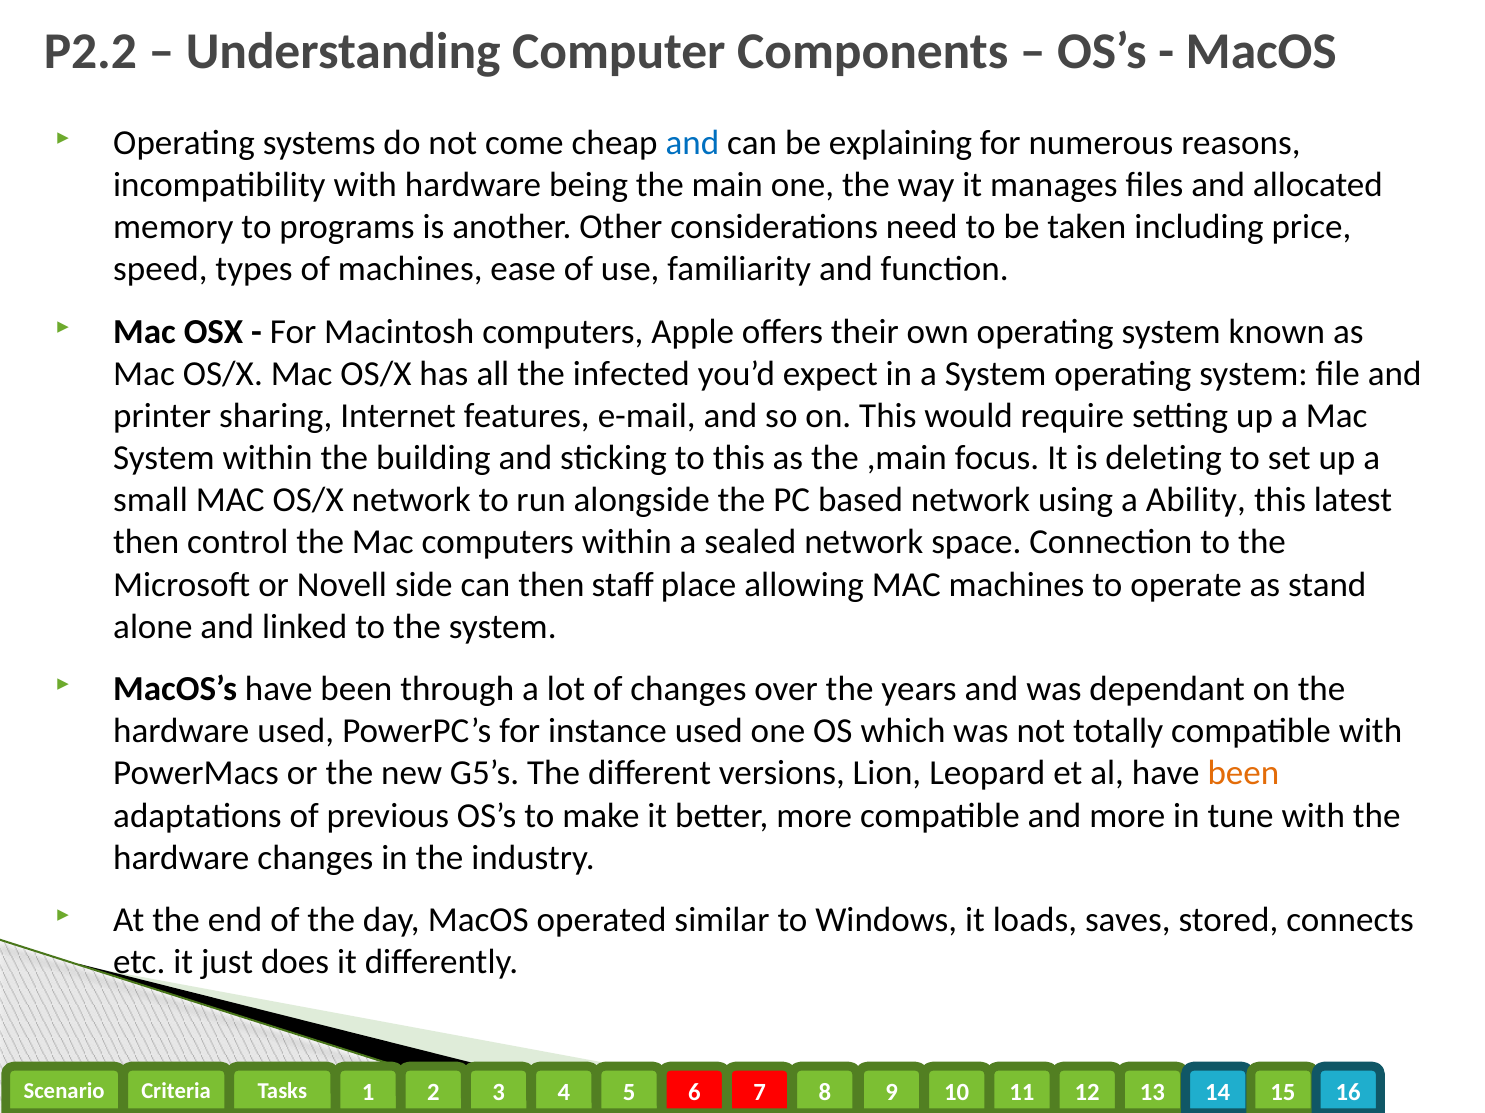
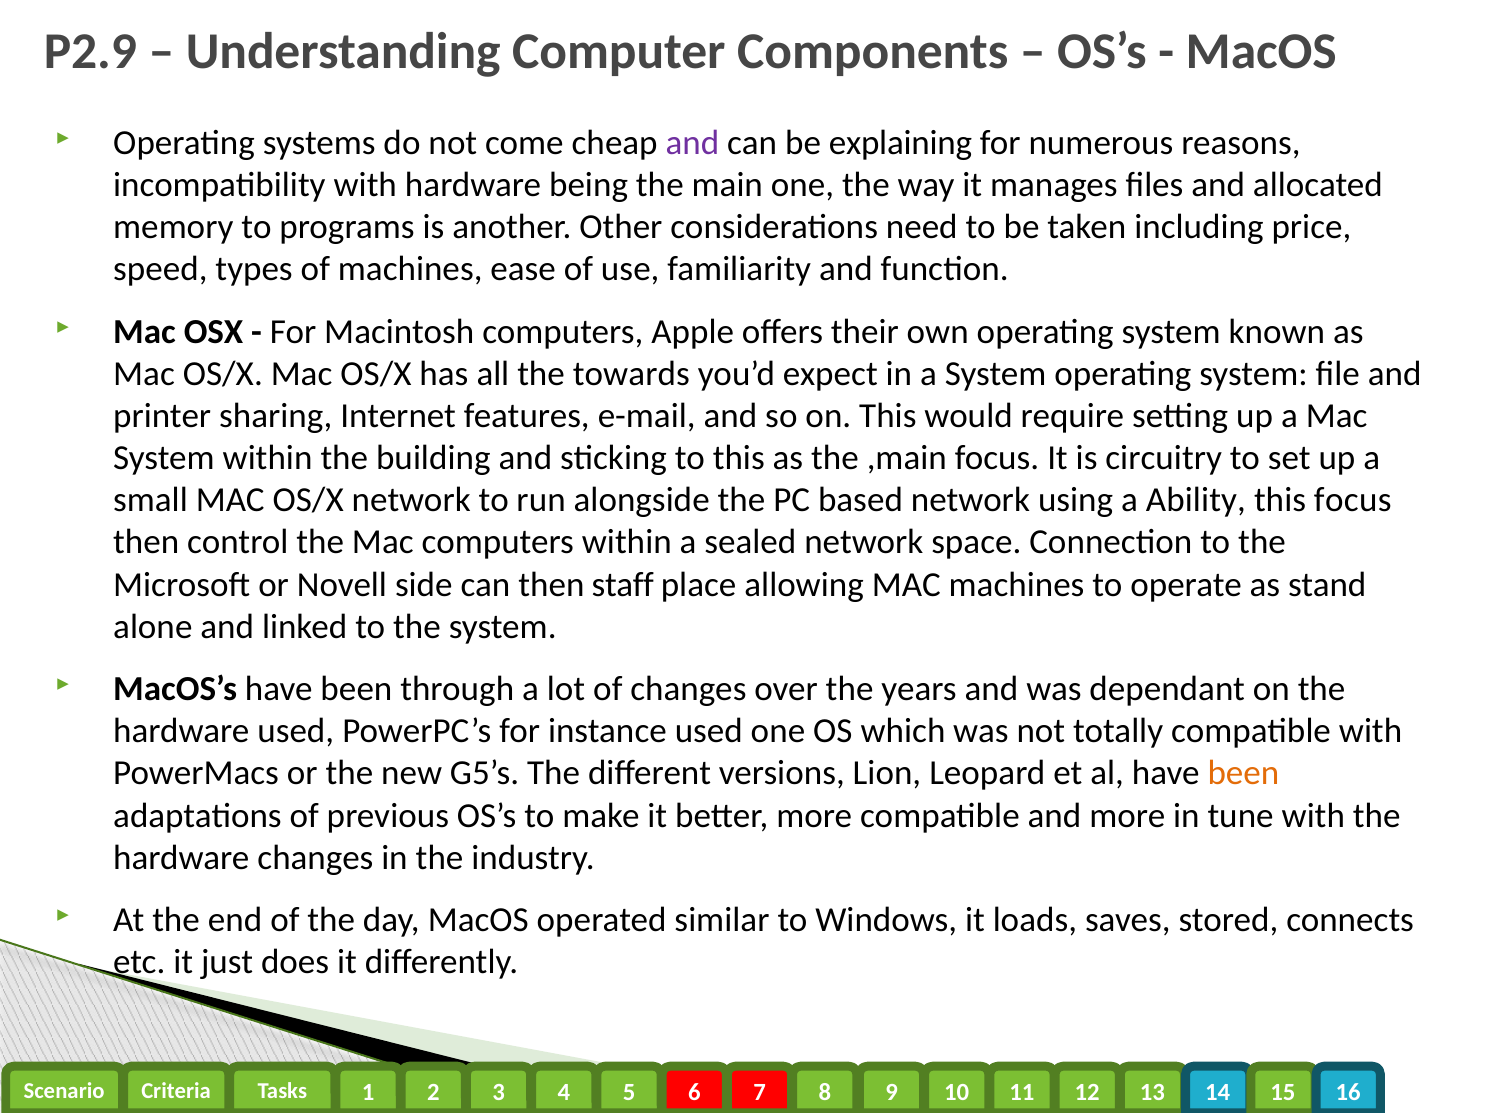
P2.2: P2.2 -> P2.9
and at (692, 143) colour: blue -> purple
infected: infected -> towards
deleting: deleting -> circuitry
this latest: latest -> focus
